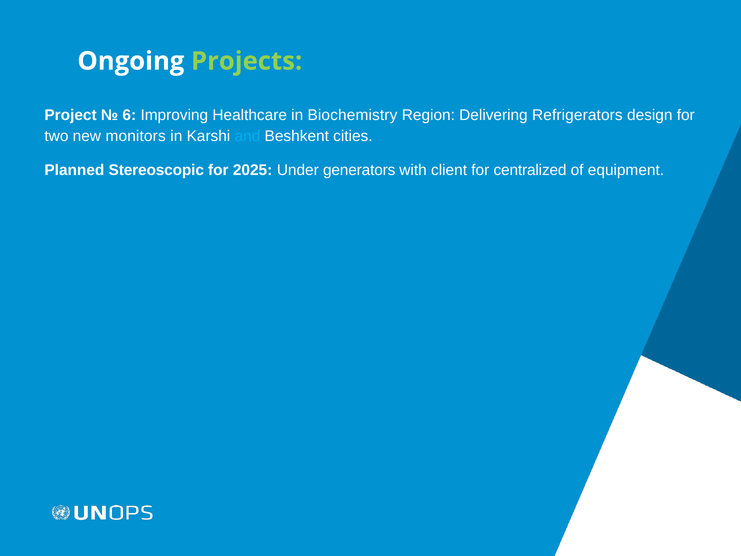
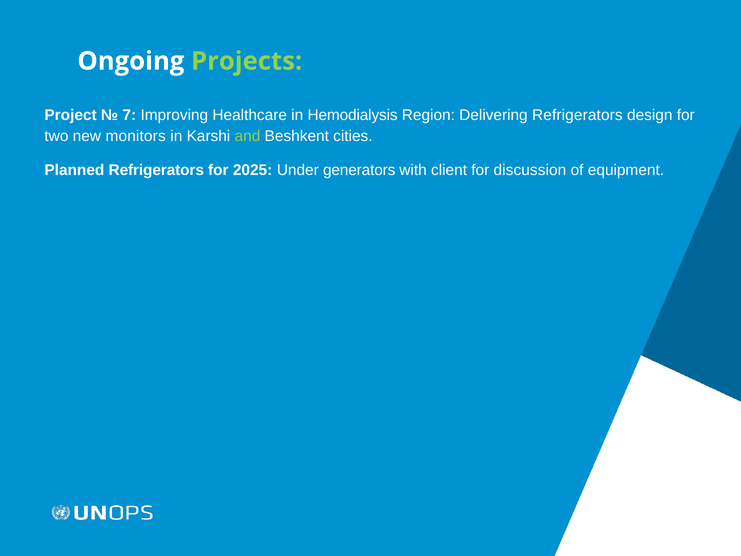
6: 6 -> 7
Biochemistry: Biochemistry -> Hemodialysis
and colour: light blue -> light green
Planned Stereoscopic: Stereoscopic -> Refrigerators
centralized: centralized -> discussion
